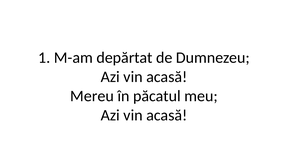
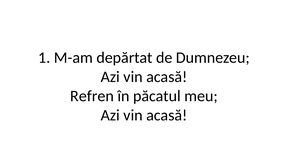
Mereu: Mereu -> Refren
